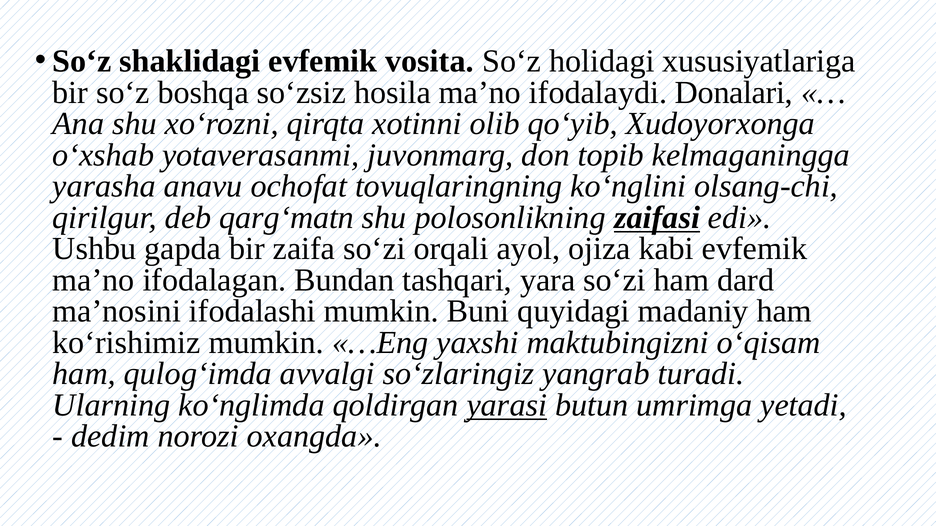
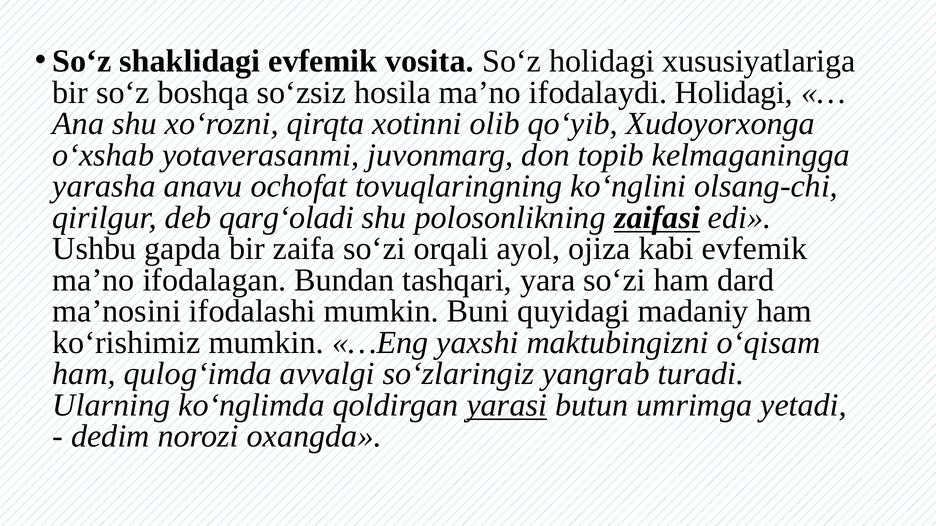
ifodalaydi Donalari: Donalari -> Holidagi
qarg‘matn: qarg‘matn -> qarg‘oladi
